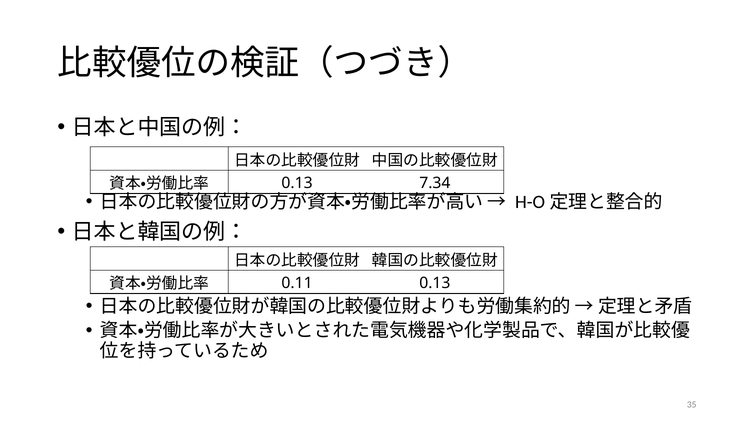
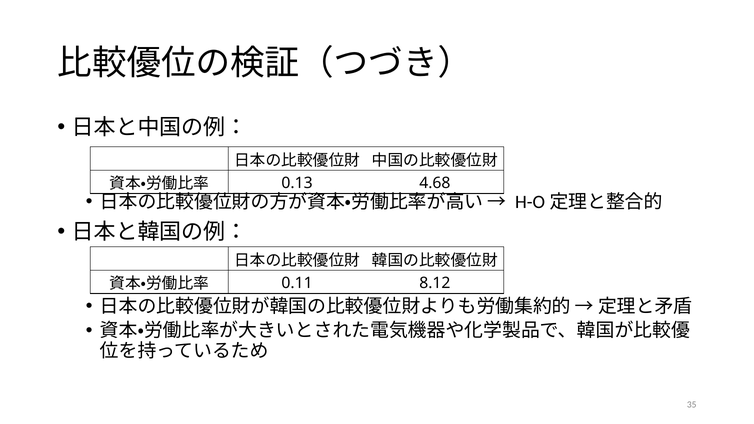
7.34: 7.34 -> 4.68
0.11 0.13: 0.13 -> 8.12
